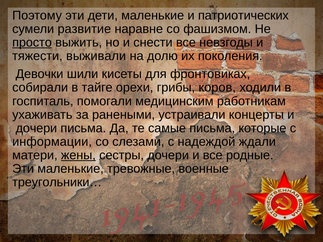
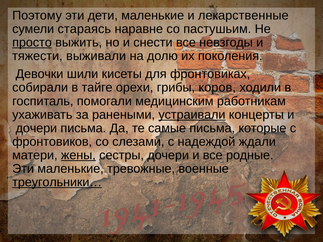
патриотических: патриотических -> лекарственные
развитие: развитие -> стараясь
фашизмом: фашизмом -> пастушьим
устраивали underline: none -> present
информации: информации -> фронтовиков
треугольники… underline: none -> present
